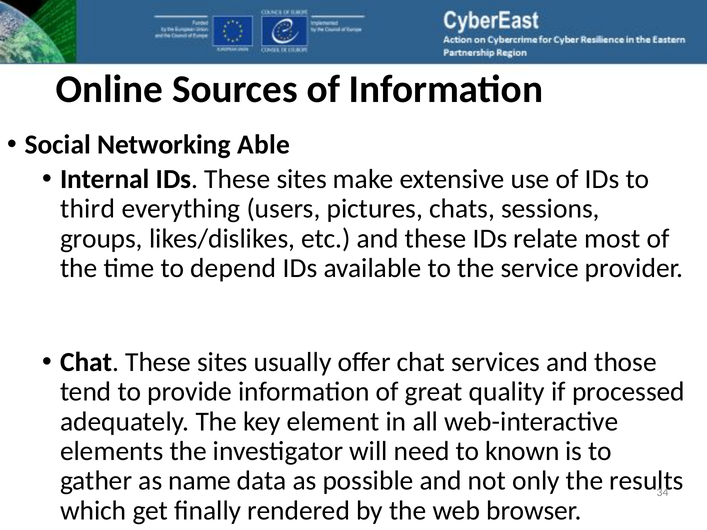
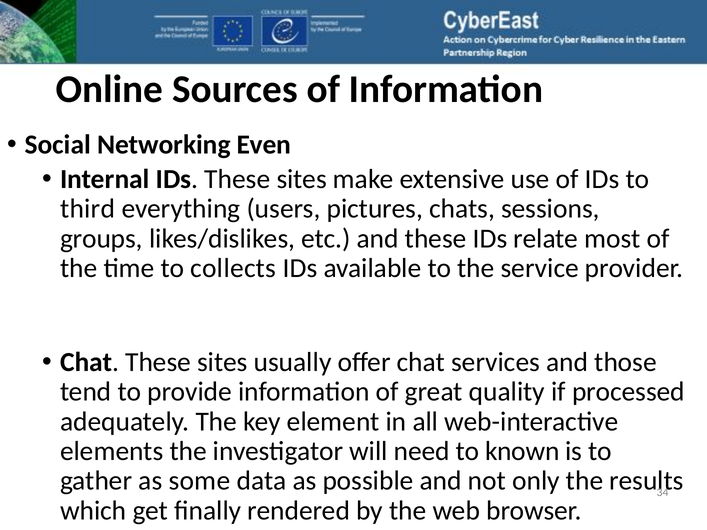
Able: Able -> Even
depend: depend -> collects
name: name -> some
